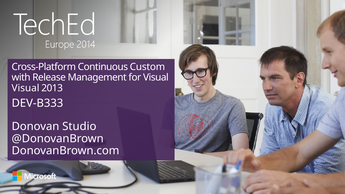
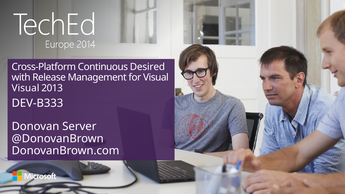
Custom: Custom -> Desired
Studio: Studio -> Server
